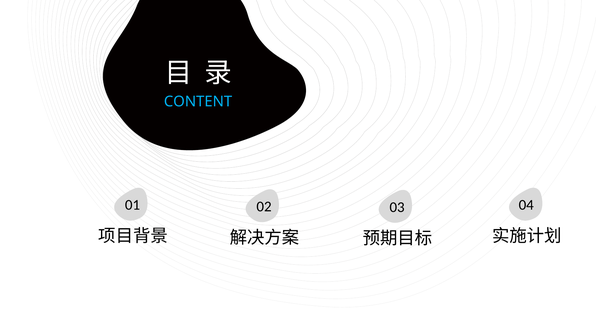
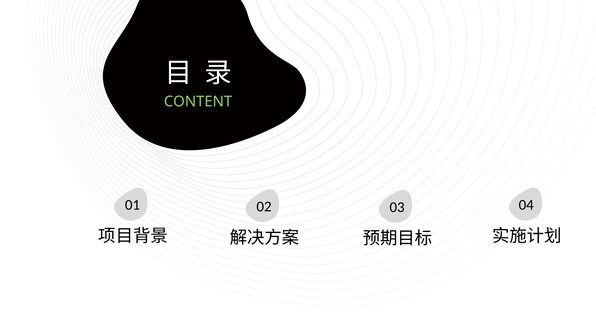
CONTENT colour: light blue -> light green
